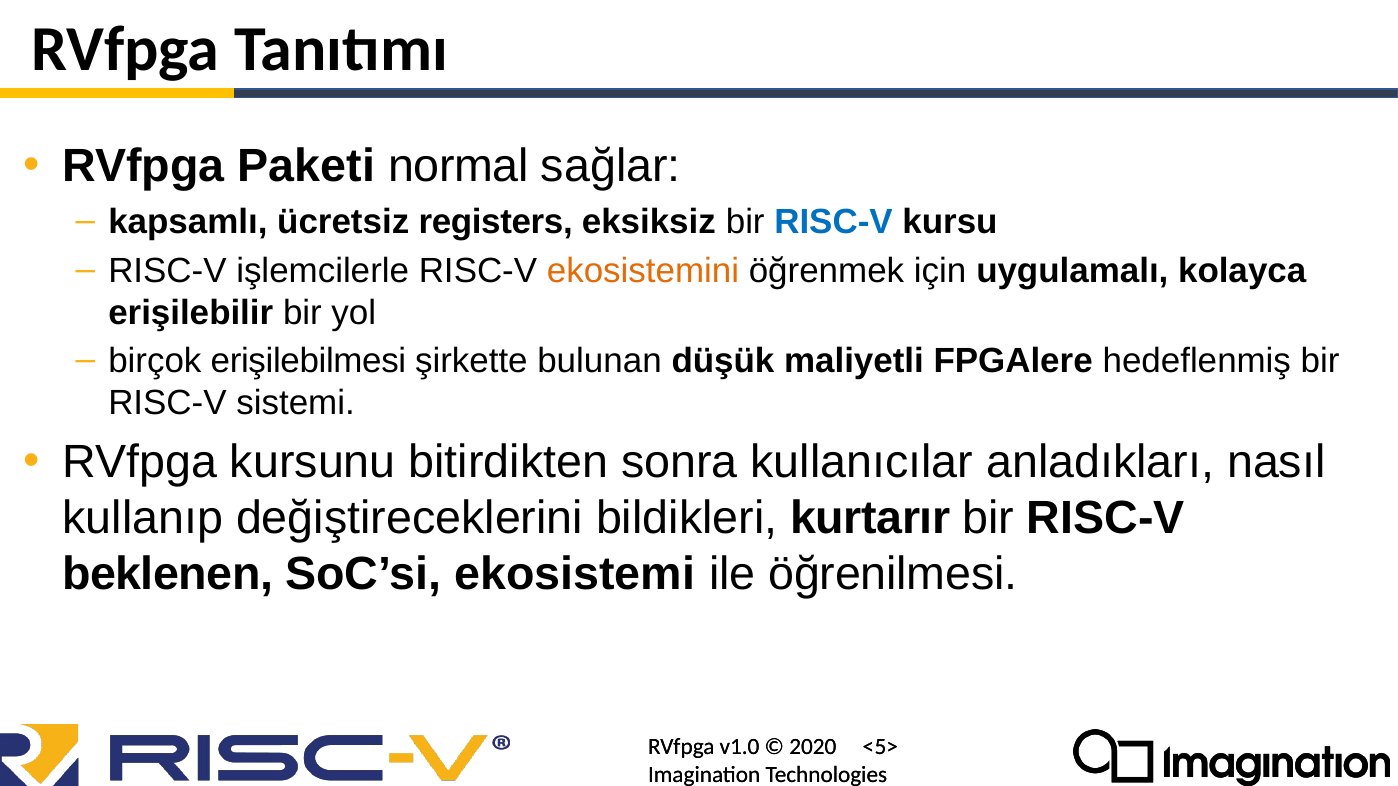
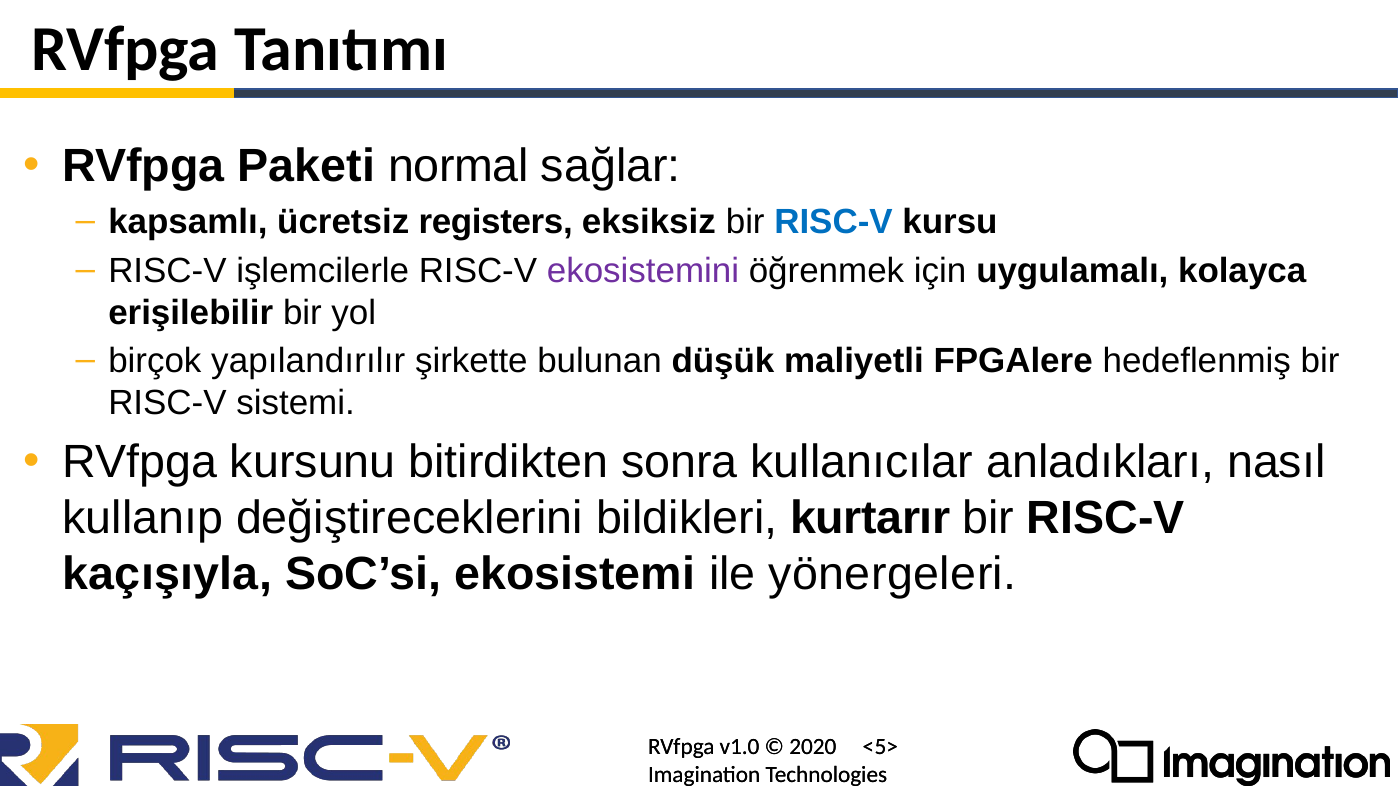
ekosistemini colour: orange -> purple
erişilebilmesi: erişilebilmesi -> yapılandırılır
beklenen: beklenen -> kaçışıyla
öğrenilmesi: öğrenilmesi -> yönergeleri
